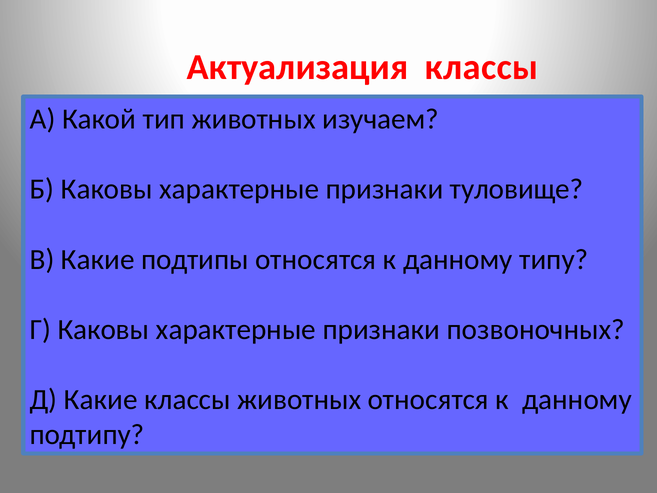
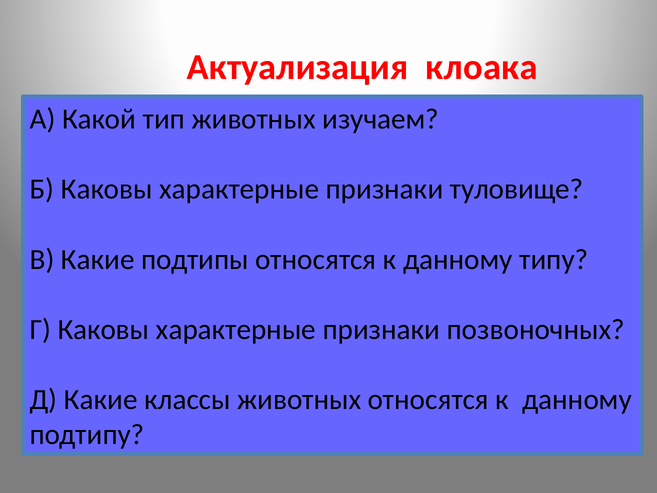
Актуализация классы: классы -> клоака
